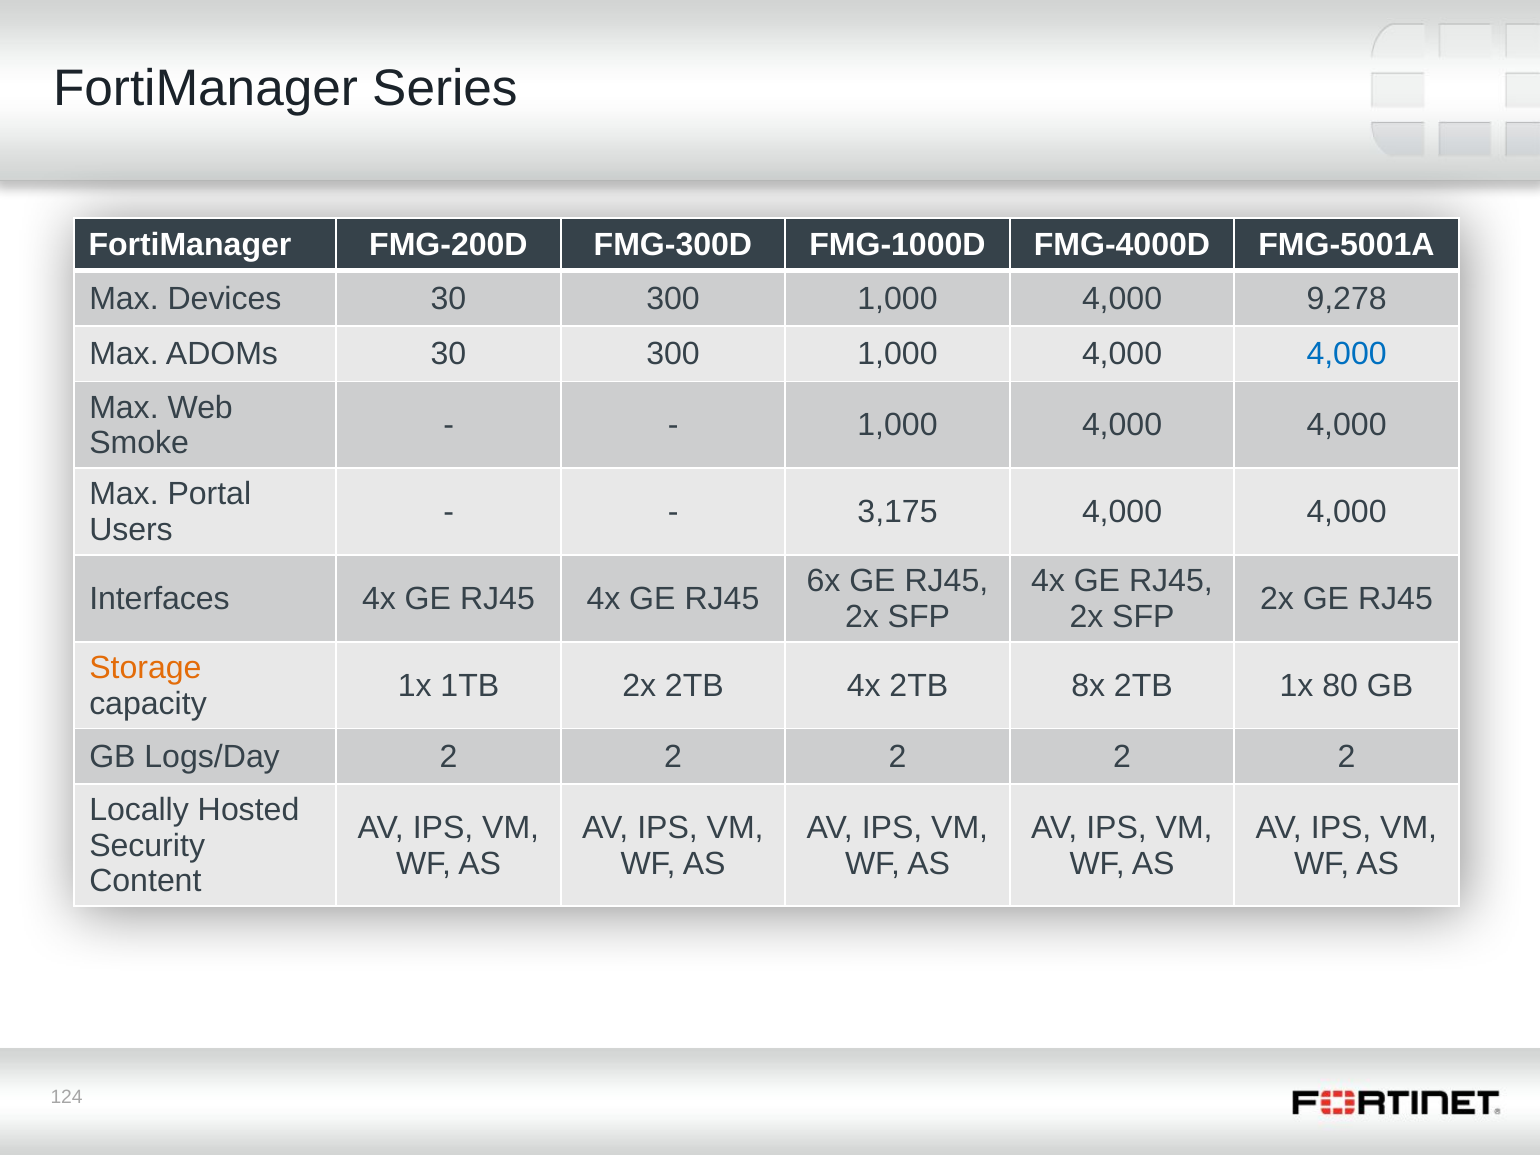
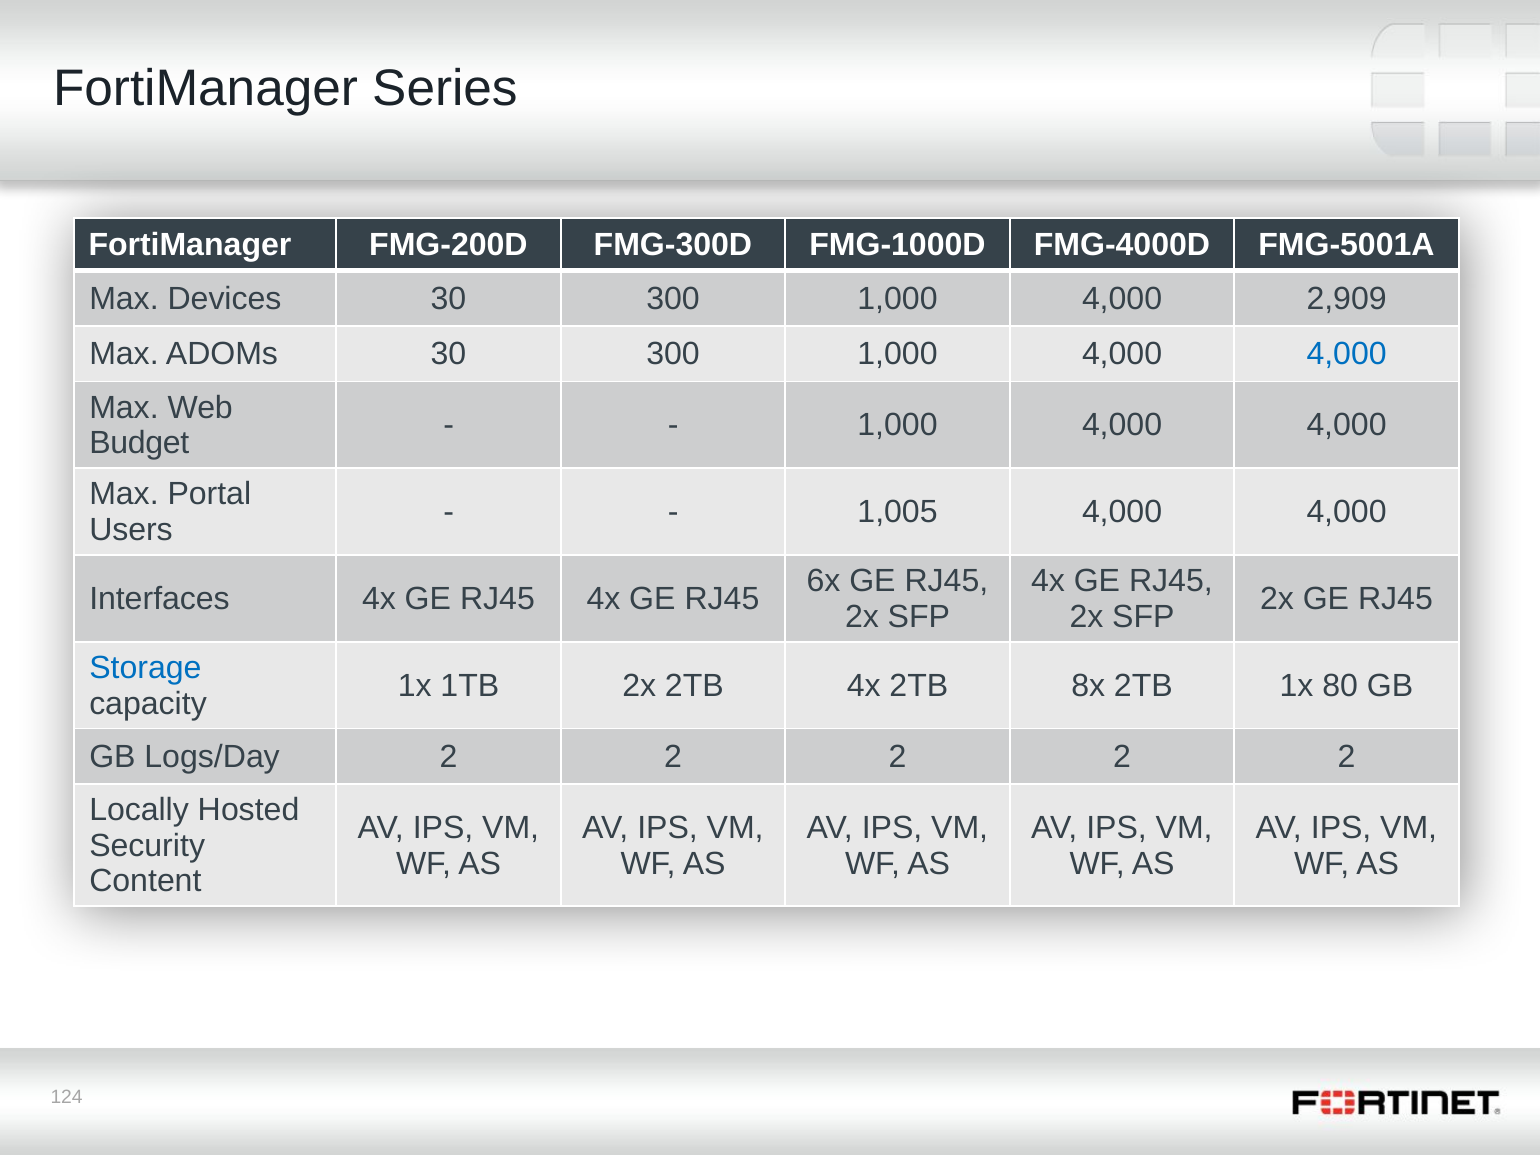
9,278: 9,278 -> 2,909
Smoke: Smoke -> Budget
3,175: 3,175 -> 1,005
Storage colour: orange -> blue
